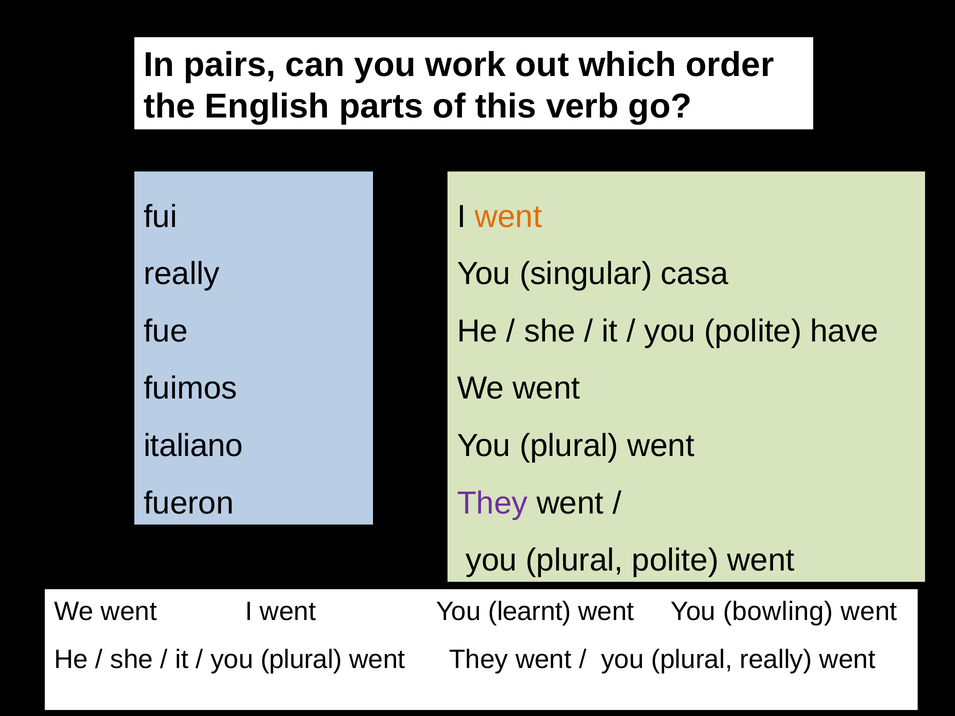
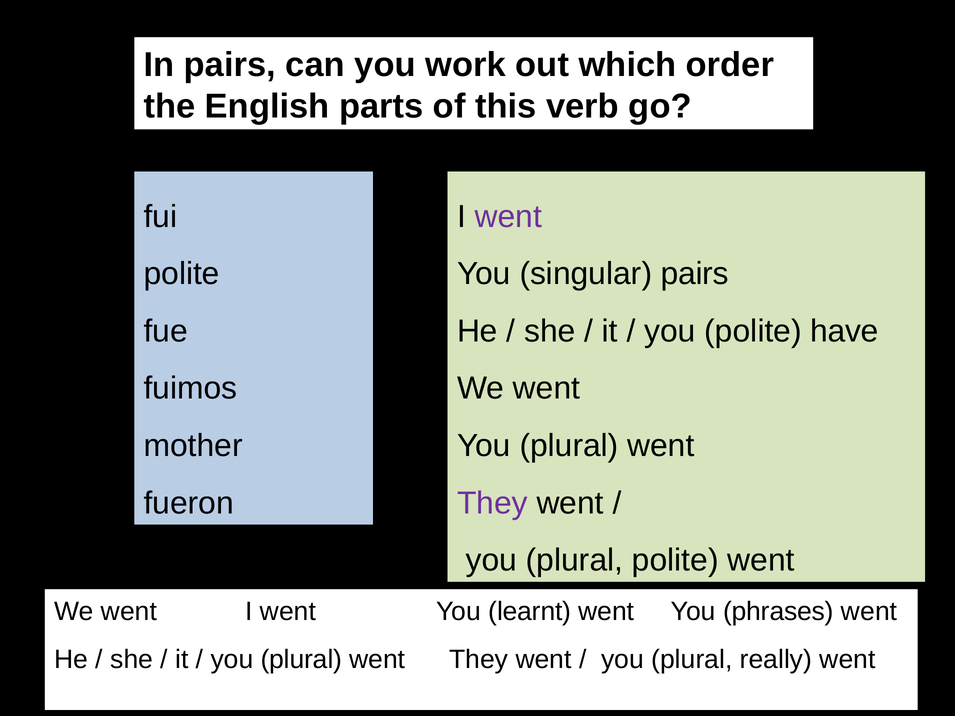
went at (508, 217) colour: orange -> purple
really at (182, 274): really -> polite
singular casa: casa -> pairs
italiano: italiano -> mother
bowling: bowling -> phrases
